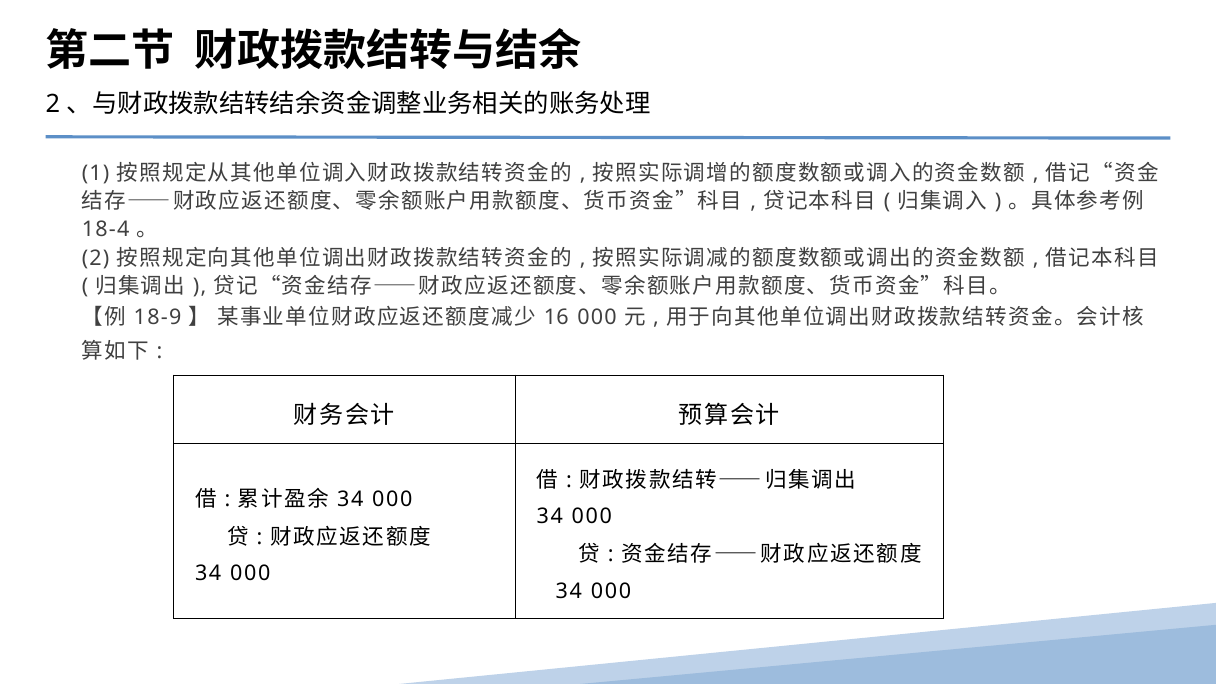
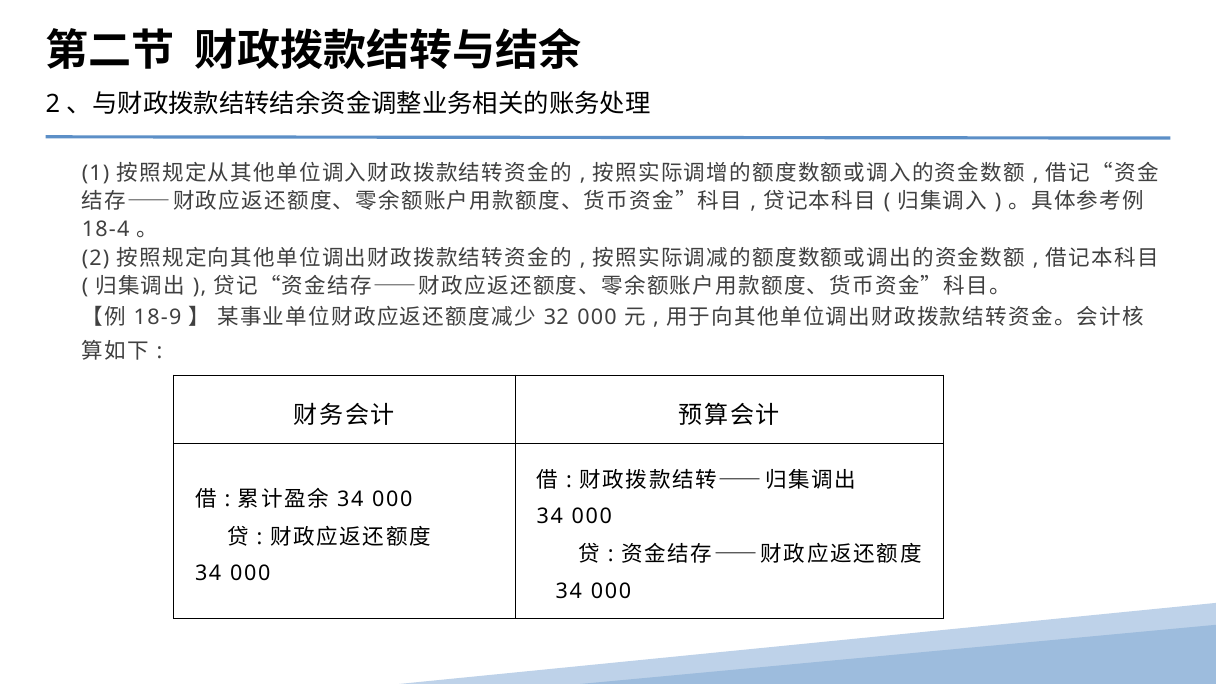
16: 16 -> 32
